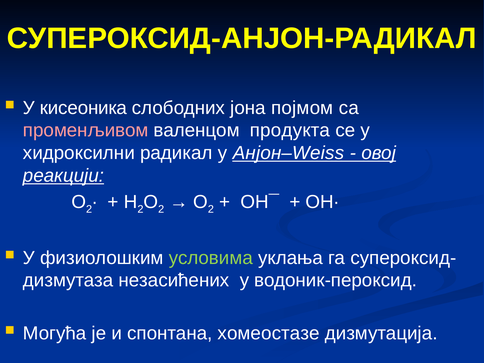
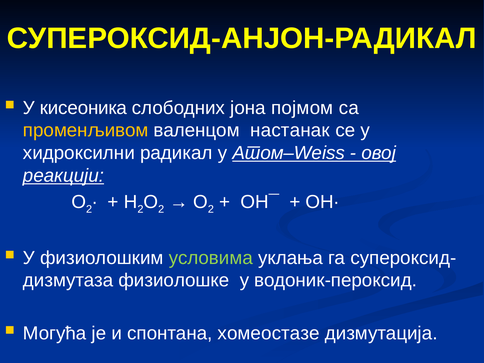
променљивом colour: pink -> yellow
продукта: продукта -> настанак
Анјон–Weiss: Анјон–Weiss -> Атом–Weiss
незасићених: незасићених -> физиолошке
